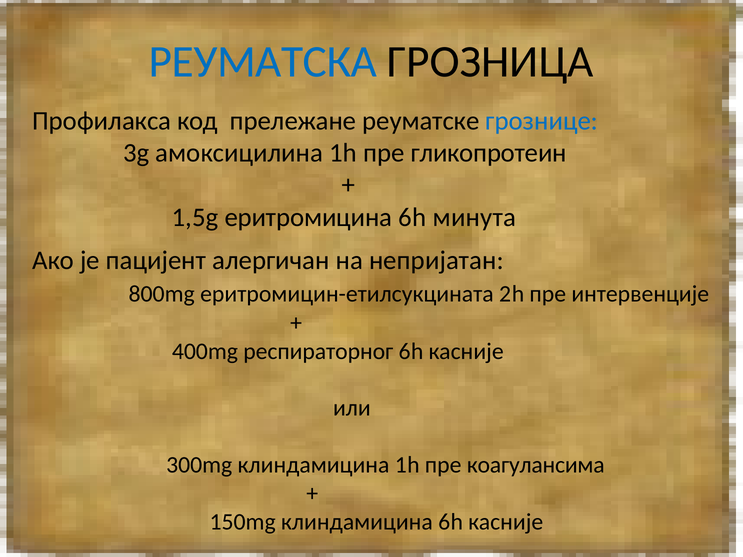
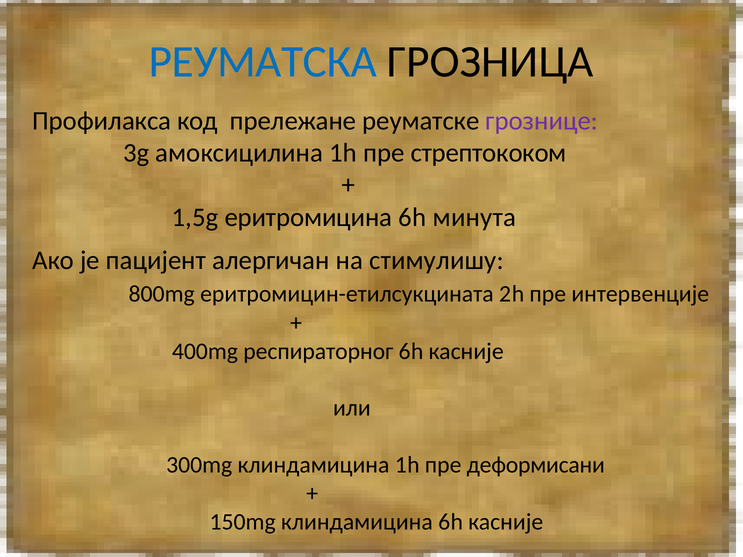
грознице colour: blue -> purple
гликопротеин: гликопротеин -> стрептококом
непријатан: непријатан -> стимулишу
коагулансима: коагулансима -> деформисани
